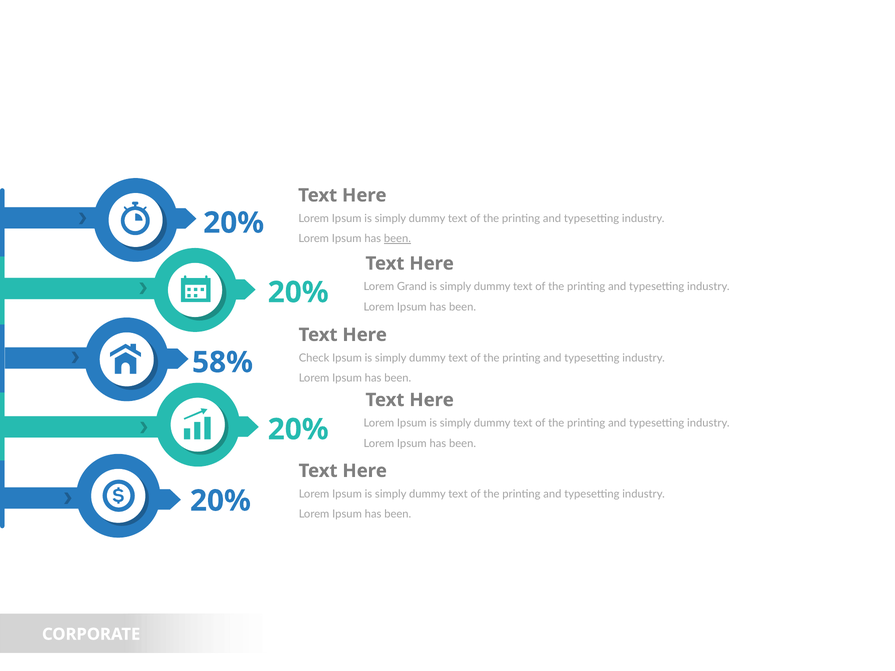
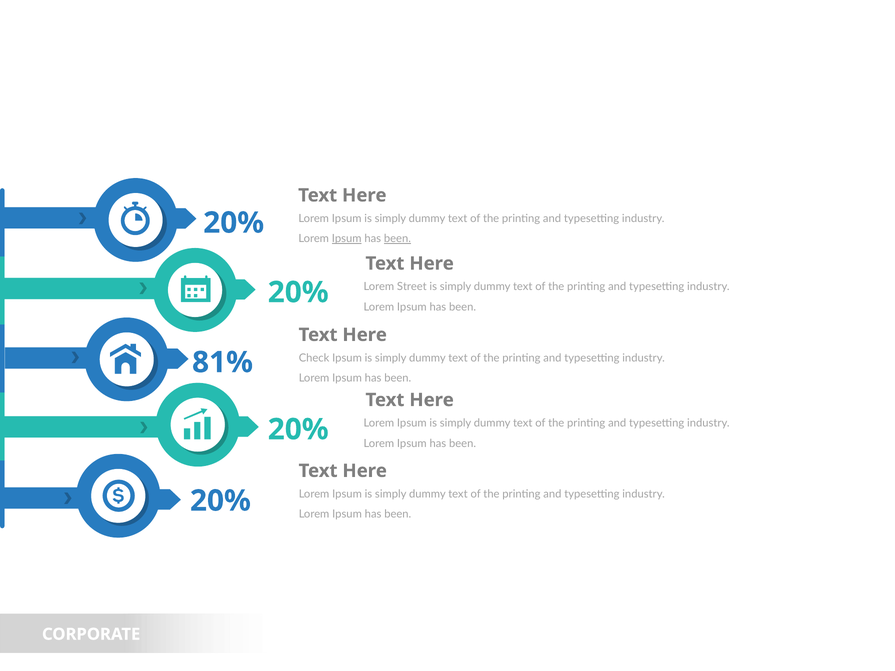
Ipsum at (347, 239) underline: none -> present
Grand: Grand -> Street
58%: 58% -> 81%
